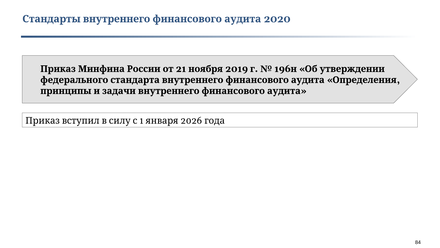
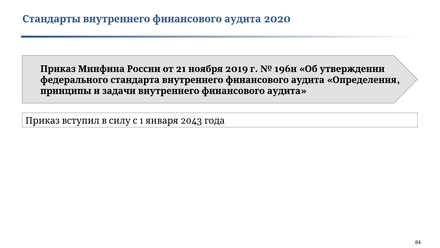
2026: 2026 -> 2043
